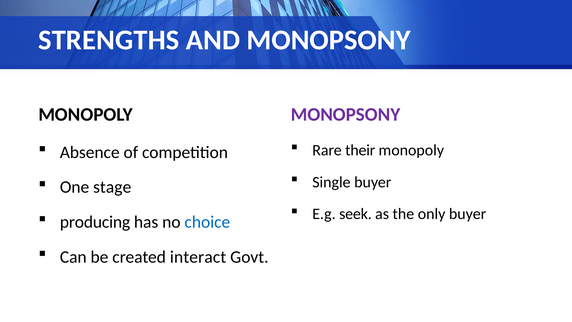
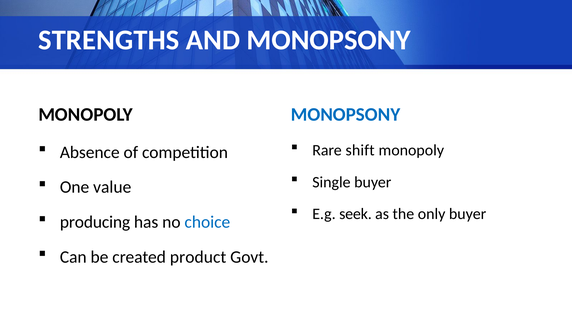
MONOPSONY at (346, 115) colour: purple -> blue
their: their -> shift
stage: stage -> value
interact: interact -> product
